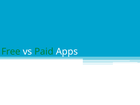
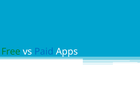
Paid colour: green -> blue
